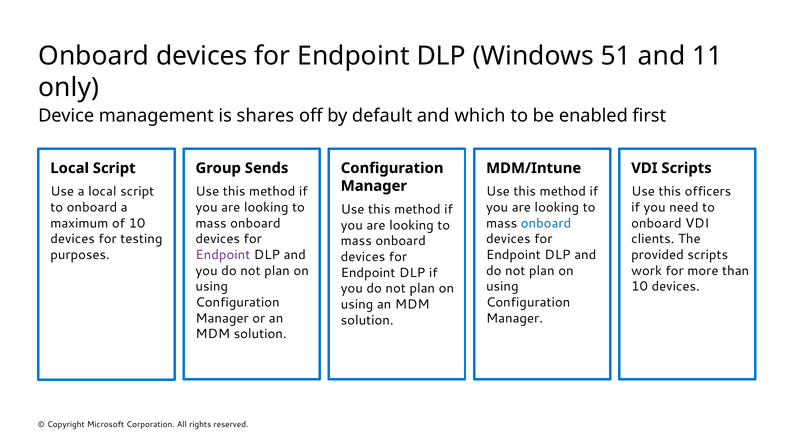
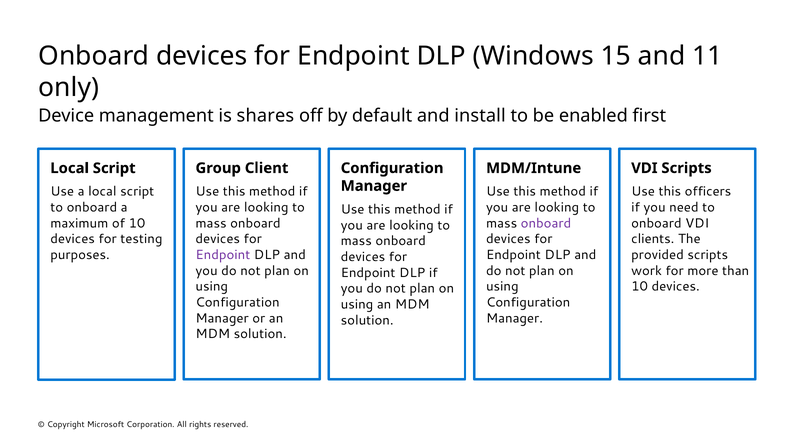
51: 51 -> 15
which: which -> install
Sends: Sends -> Client
onboard at (546, 223) colour: blue -> purple
